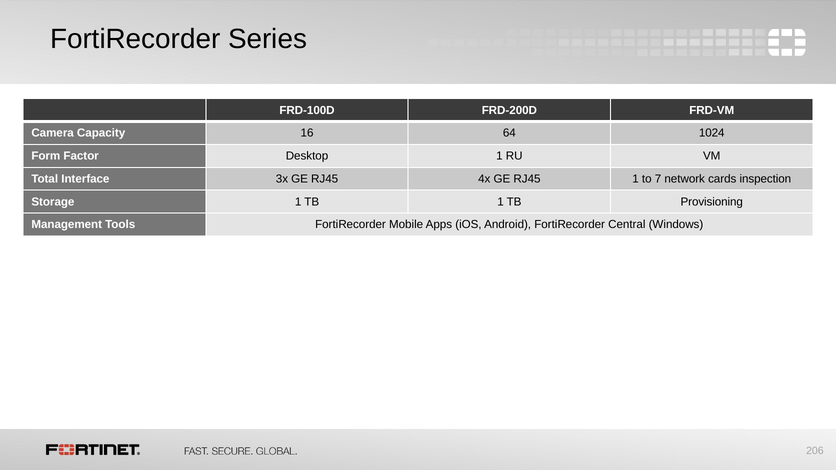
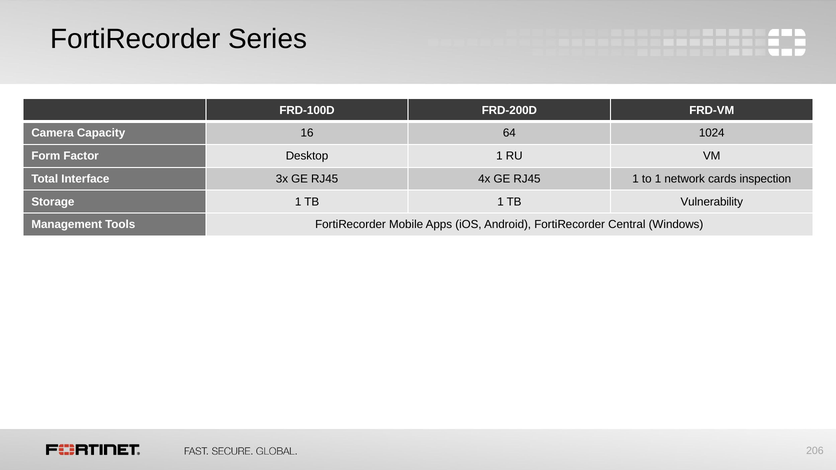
to 7: 7 -> 1
Provisioning: Provisioning -> Vulnerability
